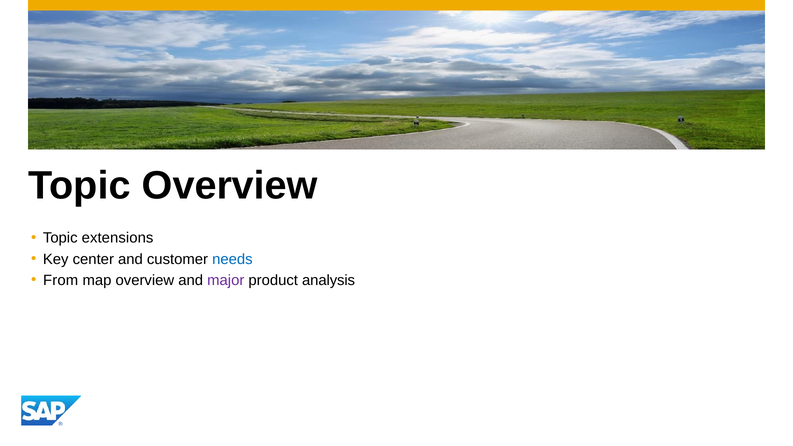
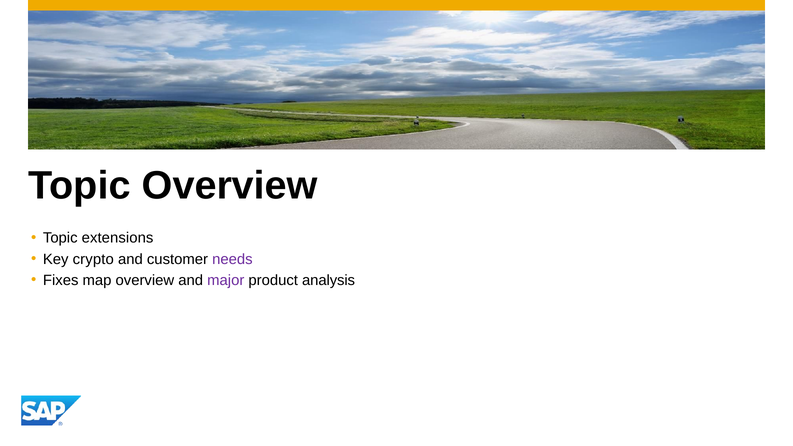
center: center -> crypto
needs colour: blue -> purple
From: From -> Fixes
